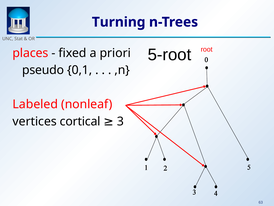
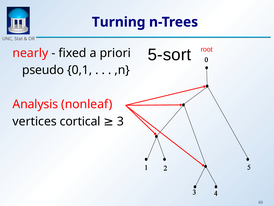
5-root: 5-root -> 5-sort
places: places -> nearly
Labeled: Labeled -> Analysis
